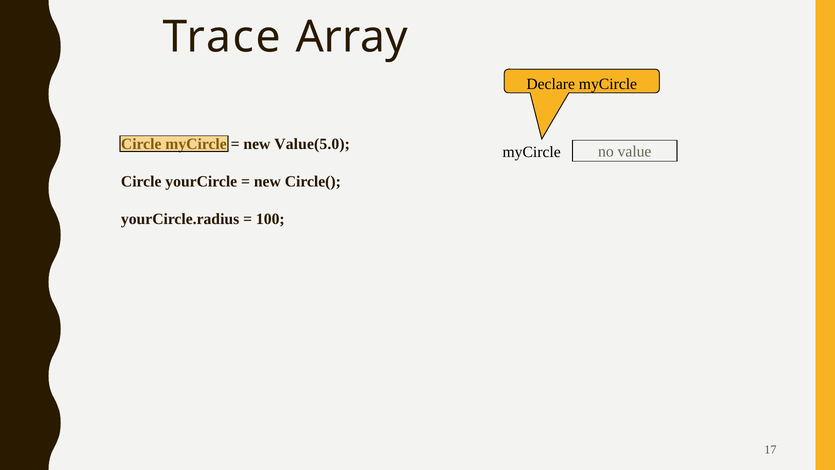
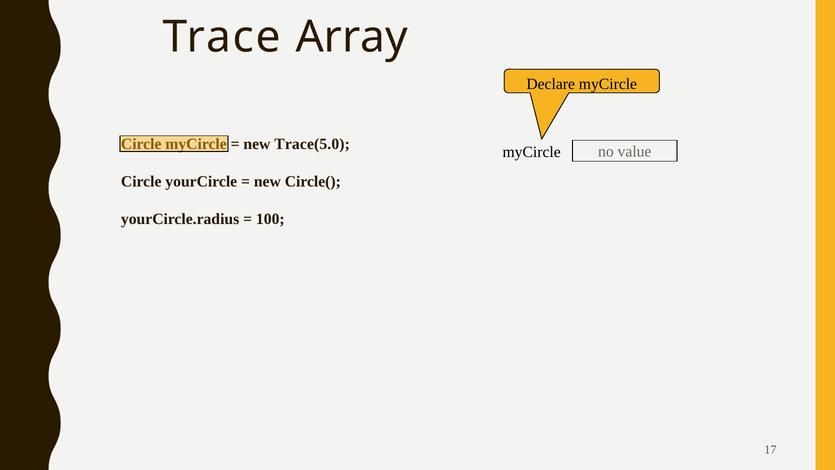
Value(5.0: Value(5.0 -> Trace(5.0
